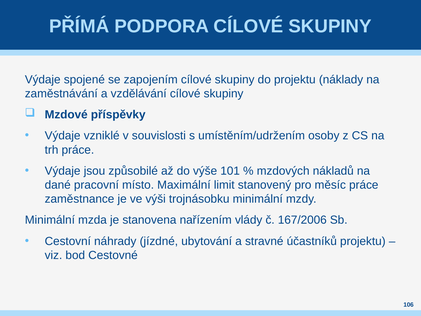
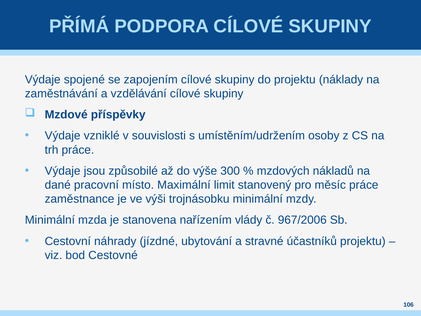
101: 101 -> 300
167/2006: 167/2006 -> 967/2006
